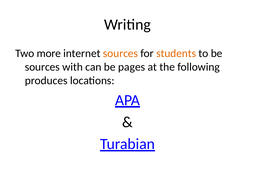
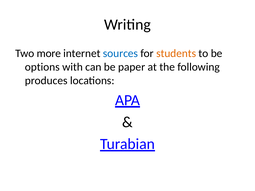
sources at (121, 53) colour: orange -> blue
sources at (42, 67): sources -> options
pages: pages -> paper
